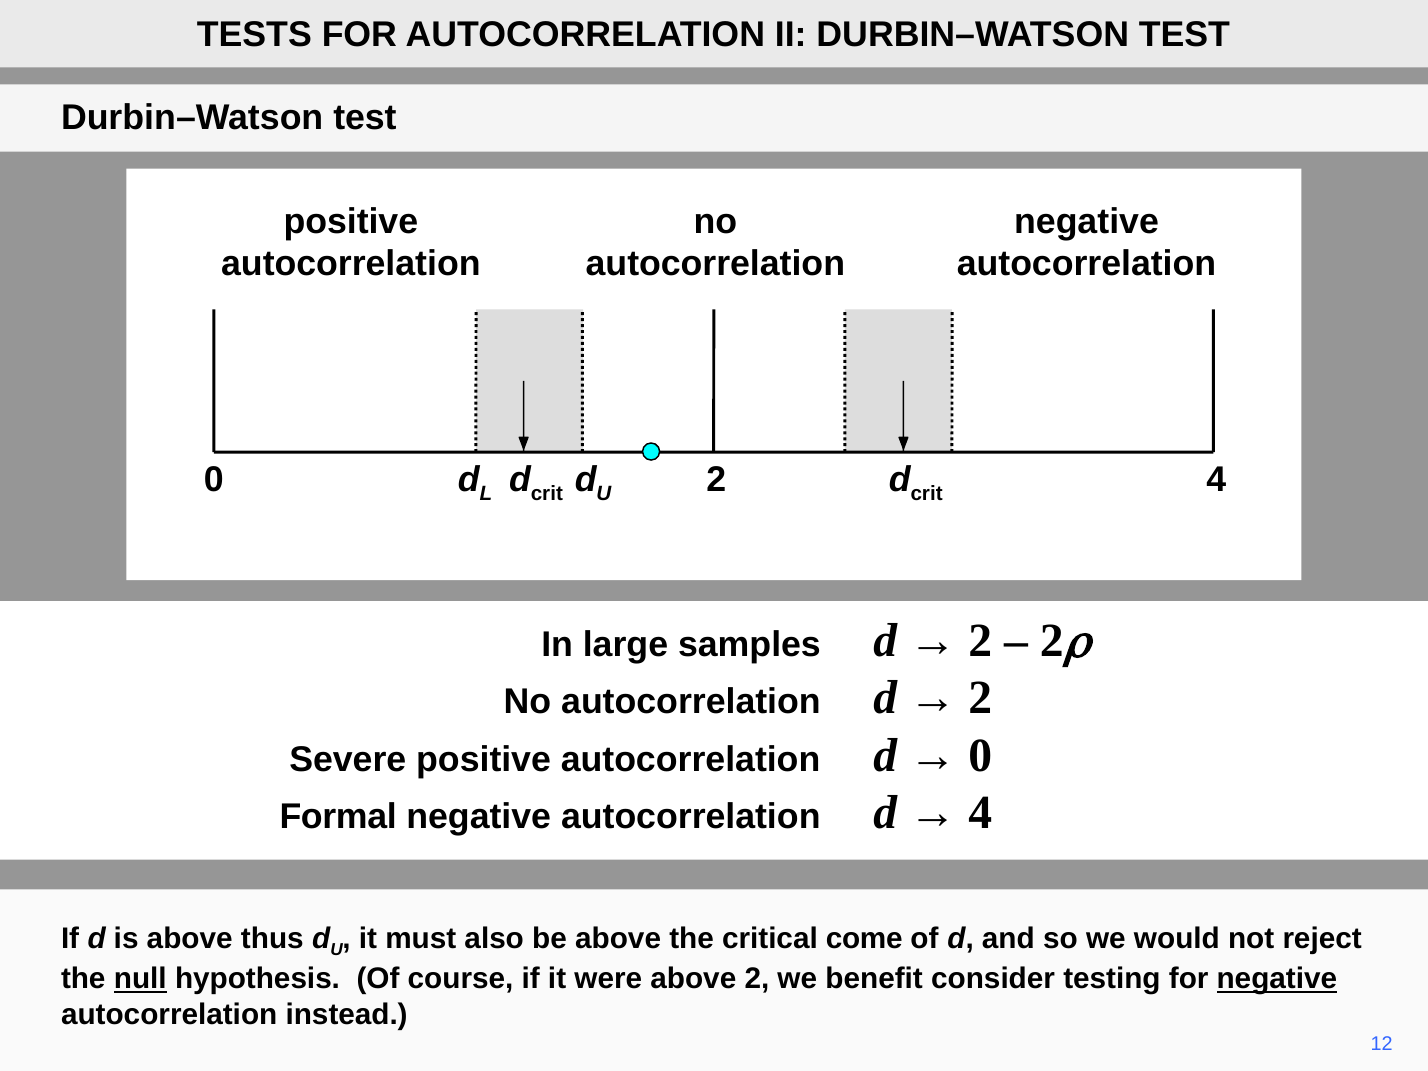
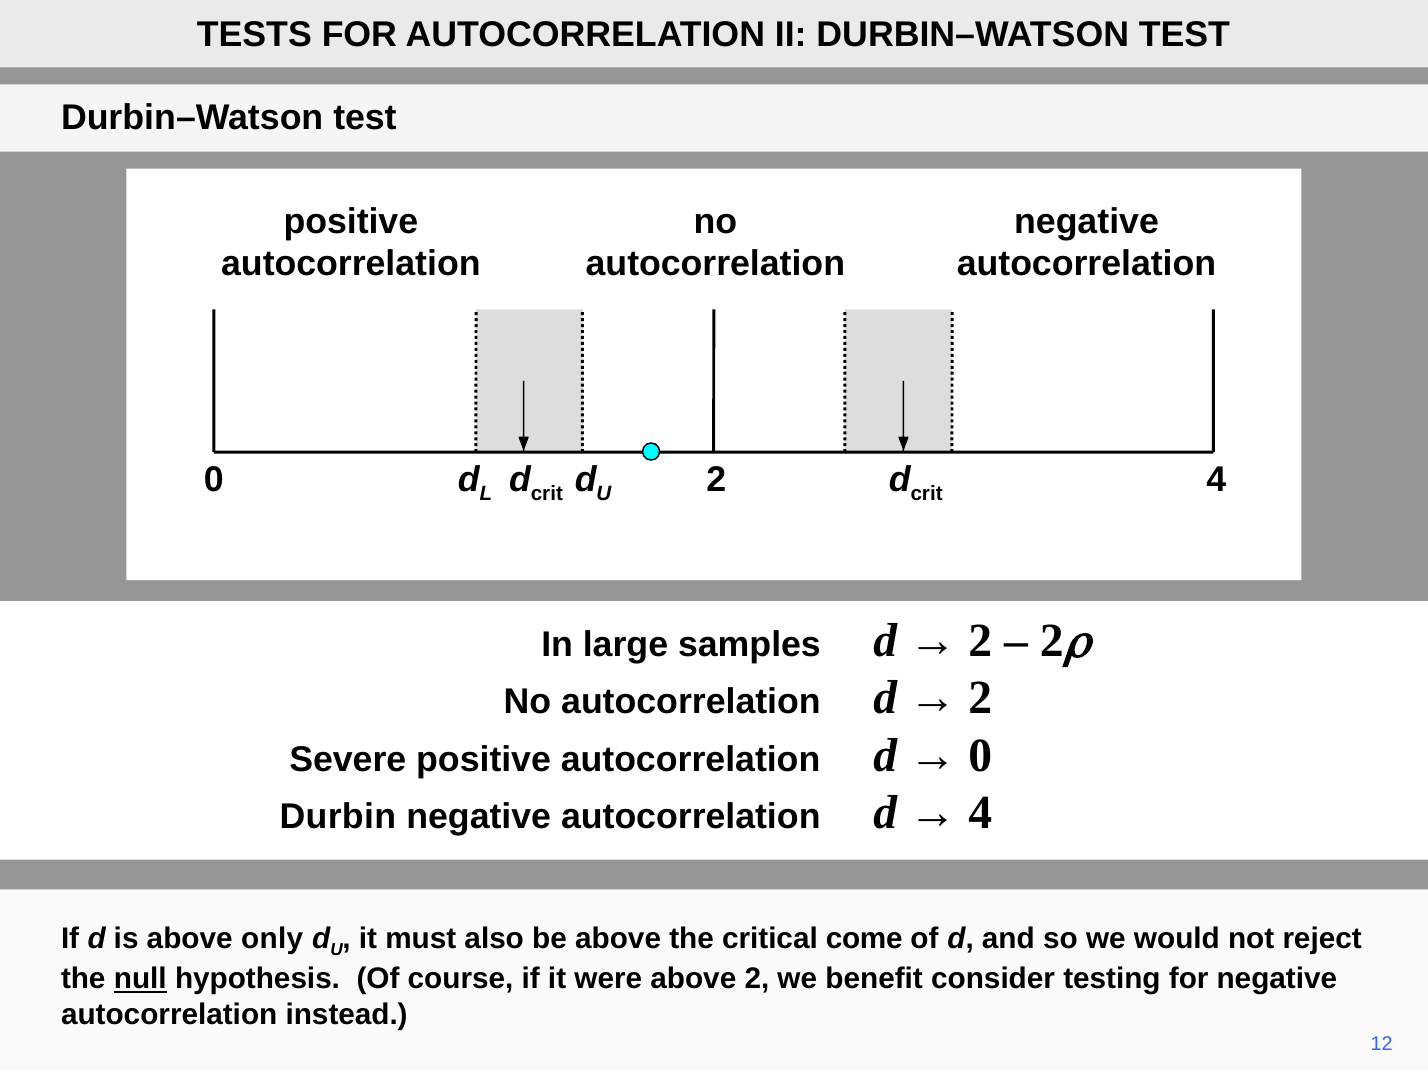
Formal: Formal -> Durbin
thus: thus -> only
negative at (1277, 979) underline: present -> none
